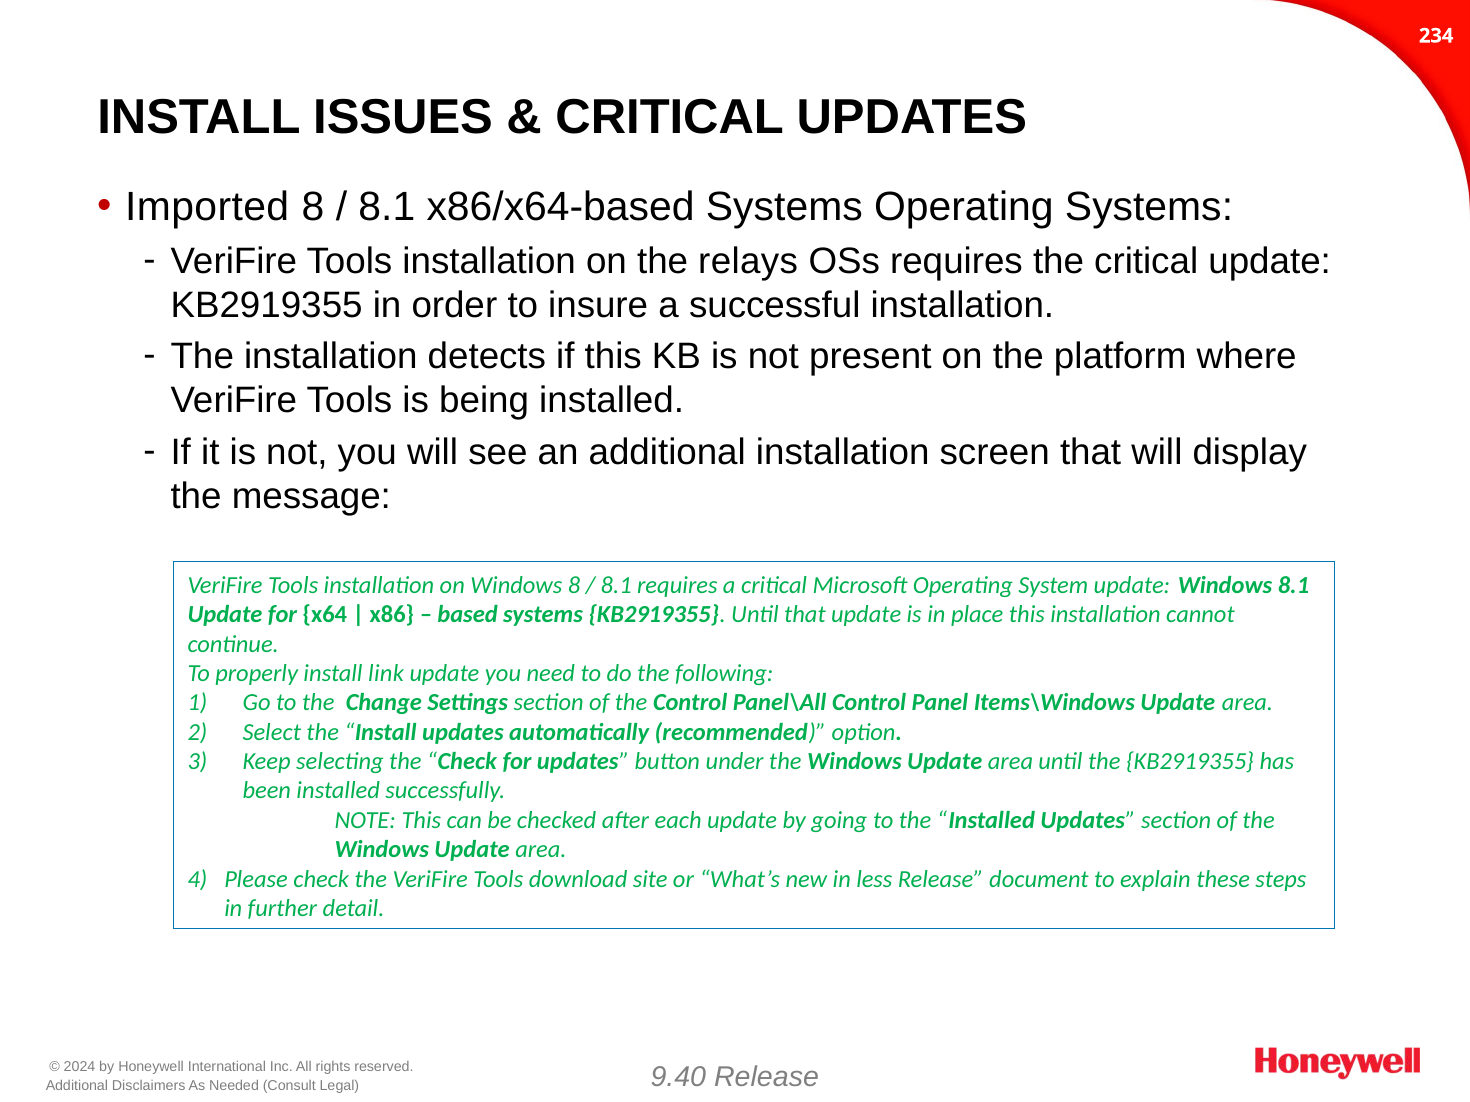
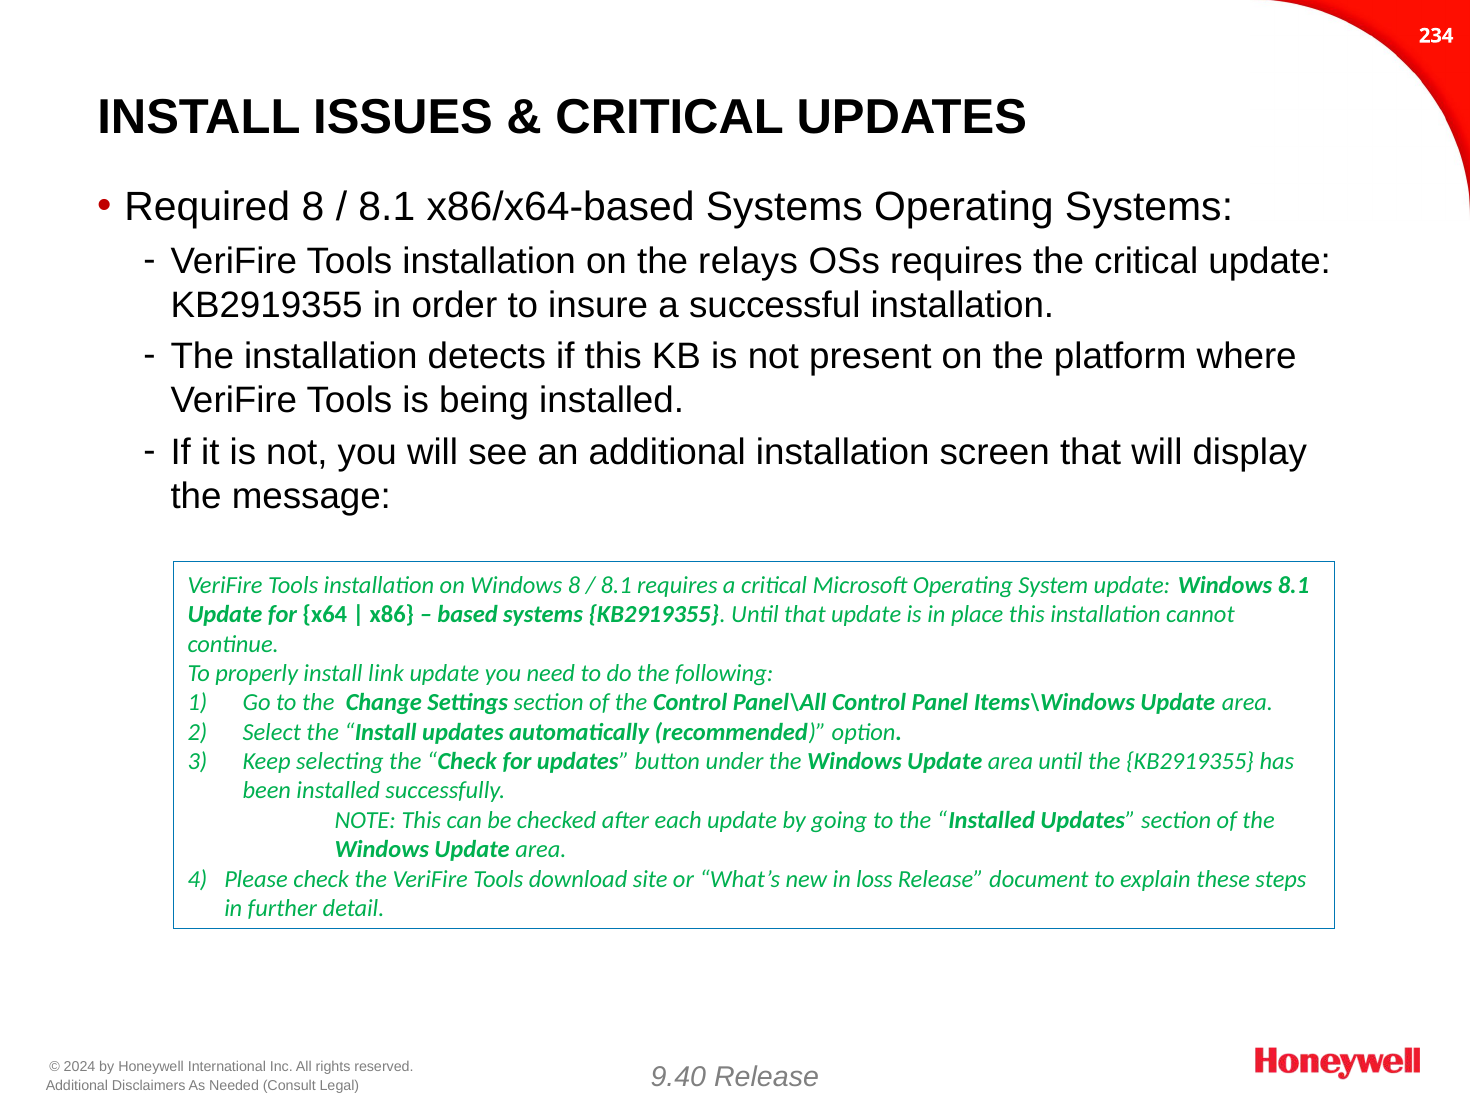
Imported: Imported -> Required
less: less -> loss
